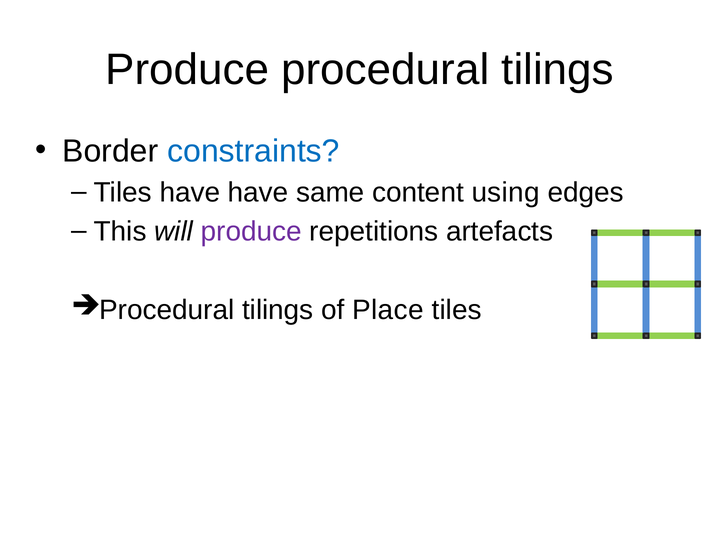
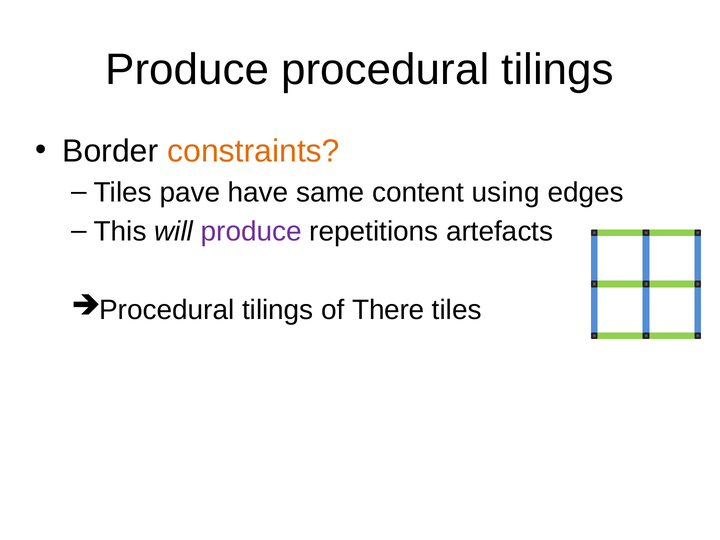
constraints colour: blue -> orange
Tiles have: have -> pave
Place: Place -> There
